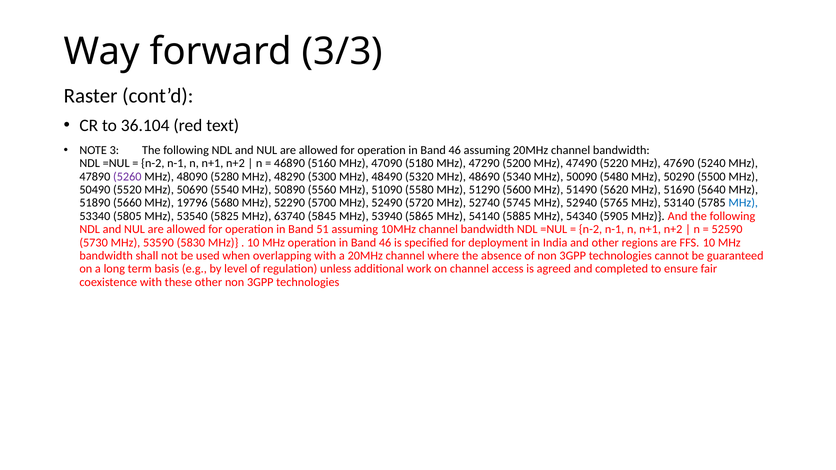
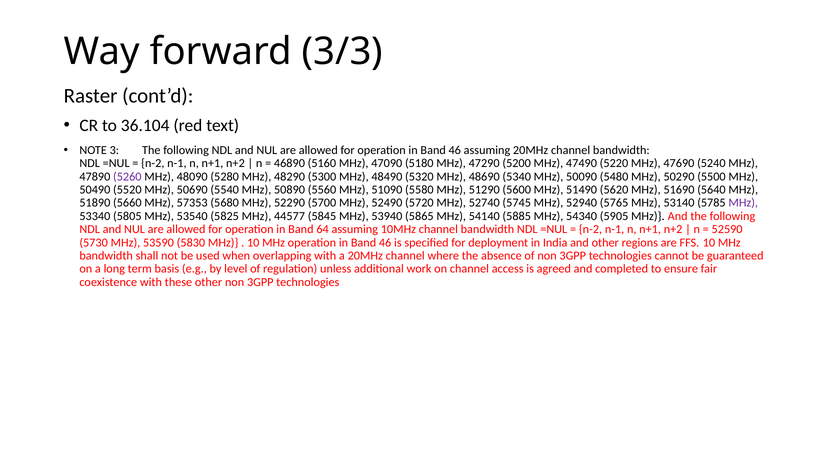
19796: 19796 -> 57353
MHz at (743, 203) colour: blue -> purple
63740: 63740 -> 44577
51: 51 -> 64
